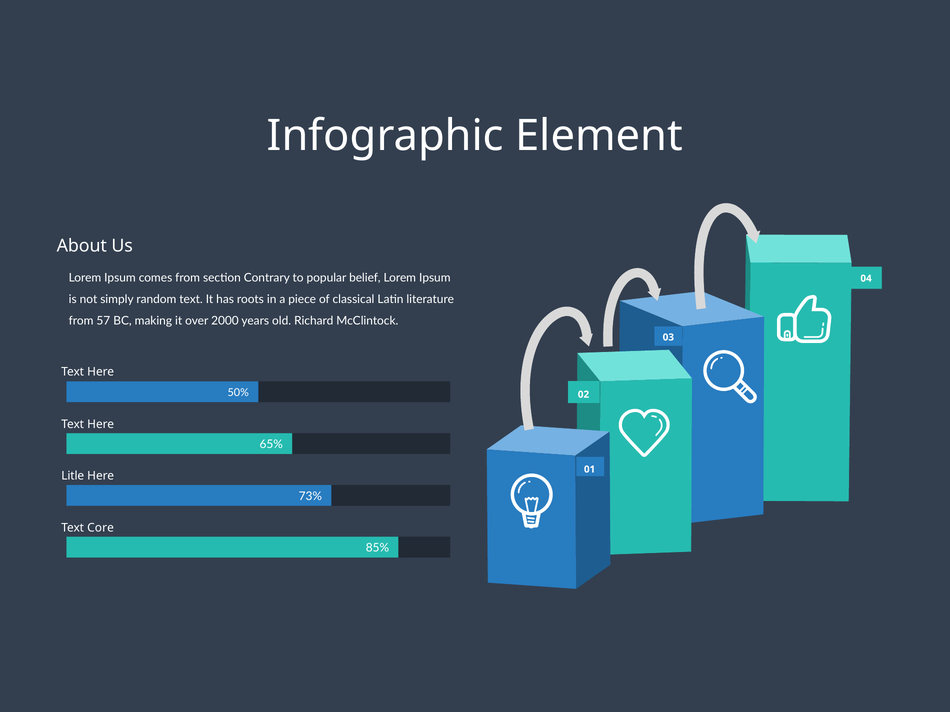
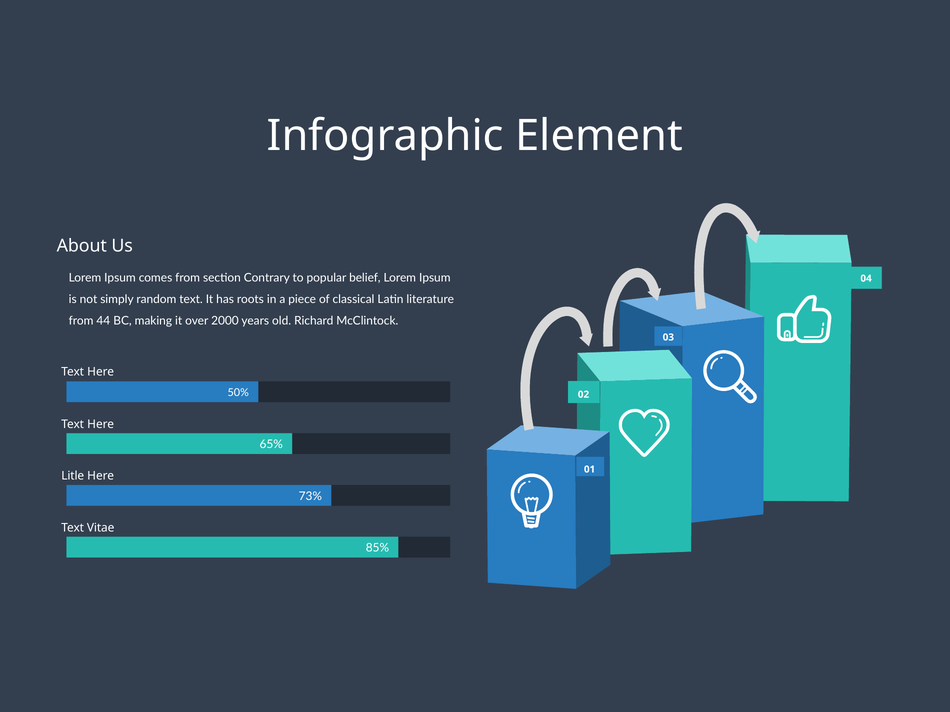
57: 57 -> 44
Core: Core -> Vitae
